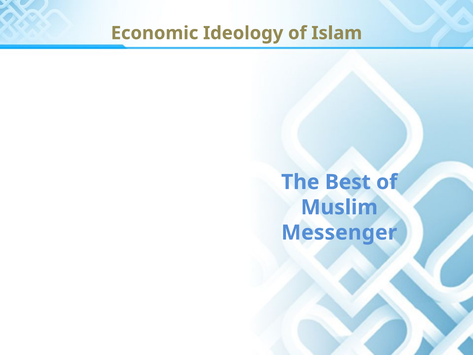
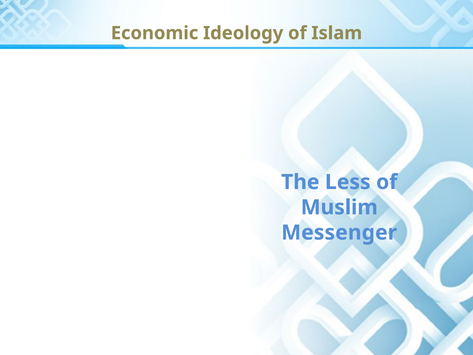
Best: Best -> Less
